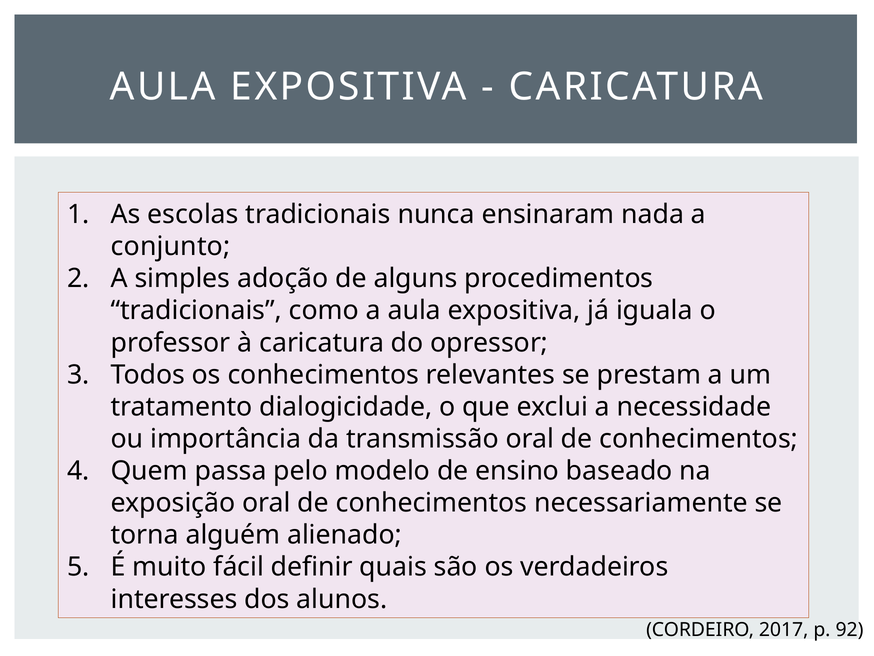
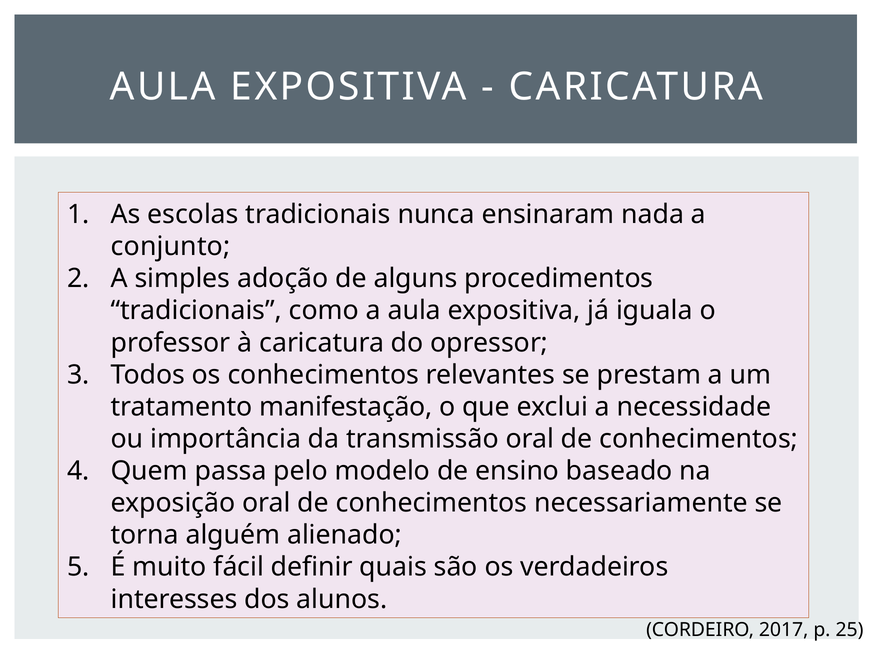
dialogicidade: dialogicidade -> manifestação
92: 92 -> 25
